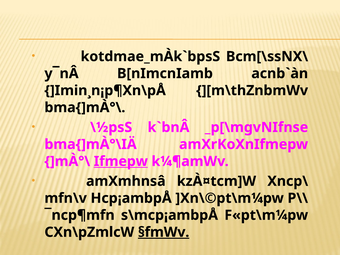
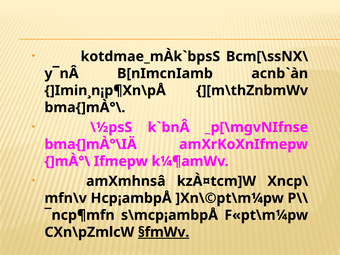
Ifmepw underline: present -> none
